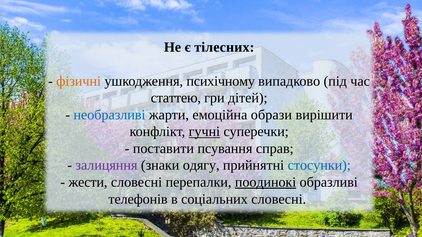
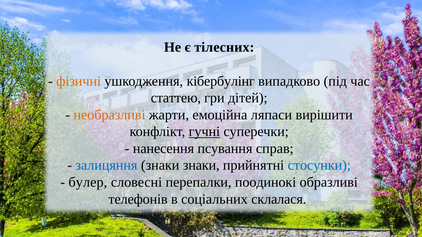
психічному: психічному -> кібербулінг
необразливі colour: blue -> orange
образи: образи -> ляпаси
поставити: поставити -> нанесення
залицяння colour: purple -> blue
знаки одягу: одягу -> знаки
жести: жести -> булер
поодинокі underline: present -> none
соціальних словесні: словесні -> склалася
